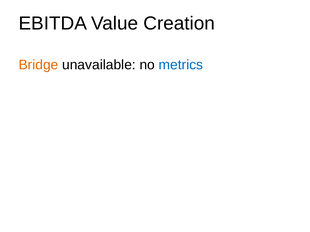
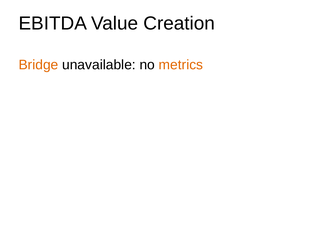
metrics colour: blue -> orange
